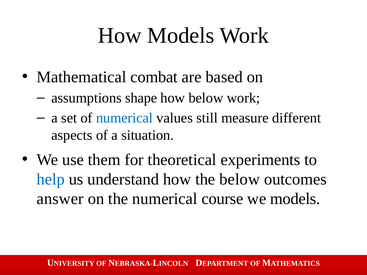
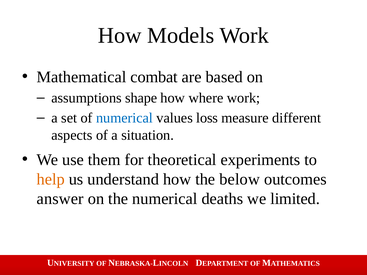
how below: below -> where
still: still -> loss
help colour: blue -> orange
course: course -> deaths
we models: models -> limited
